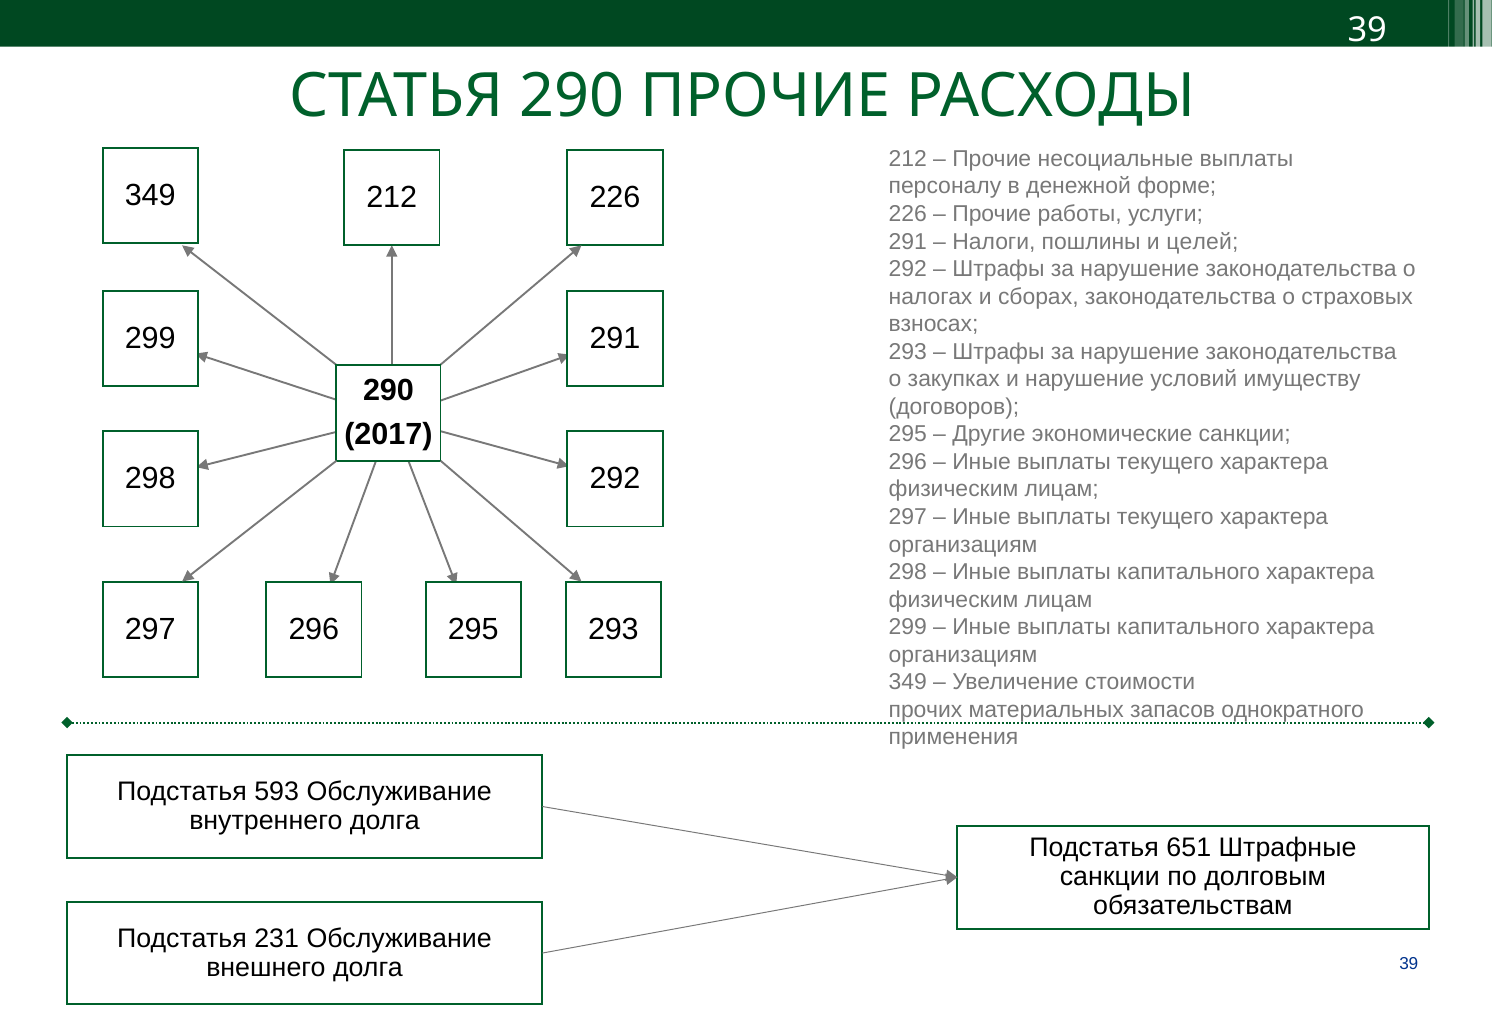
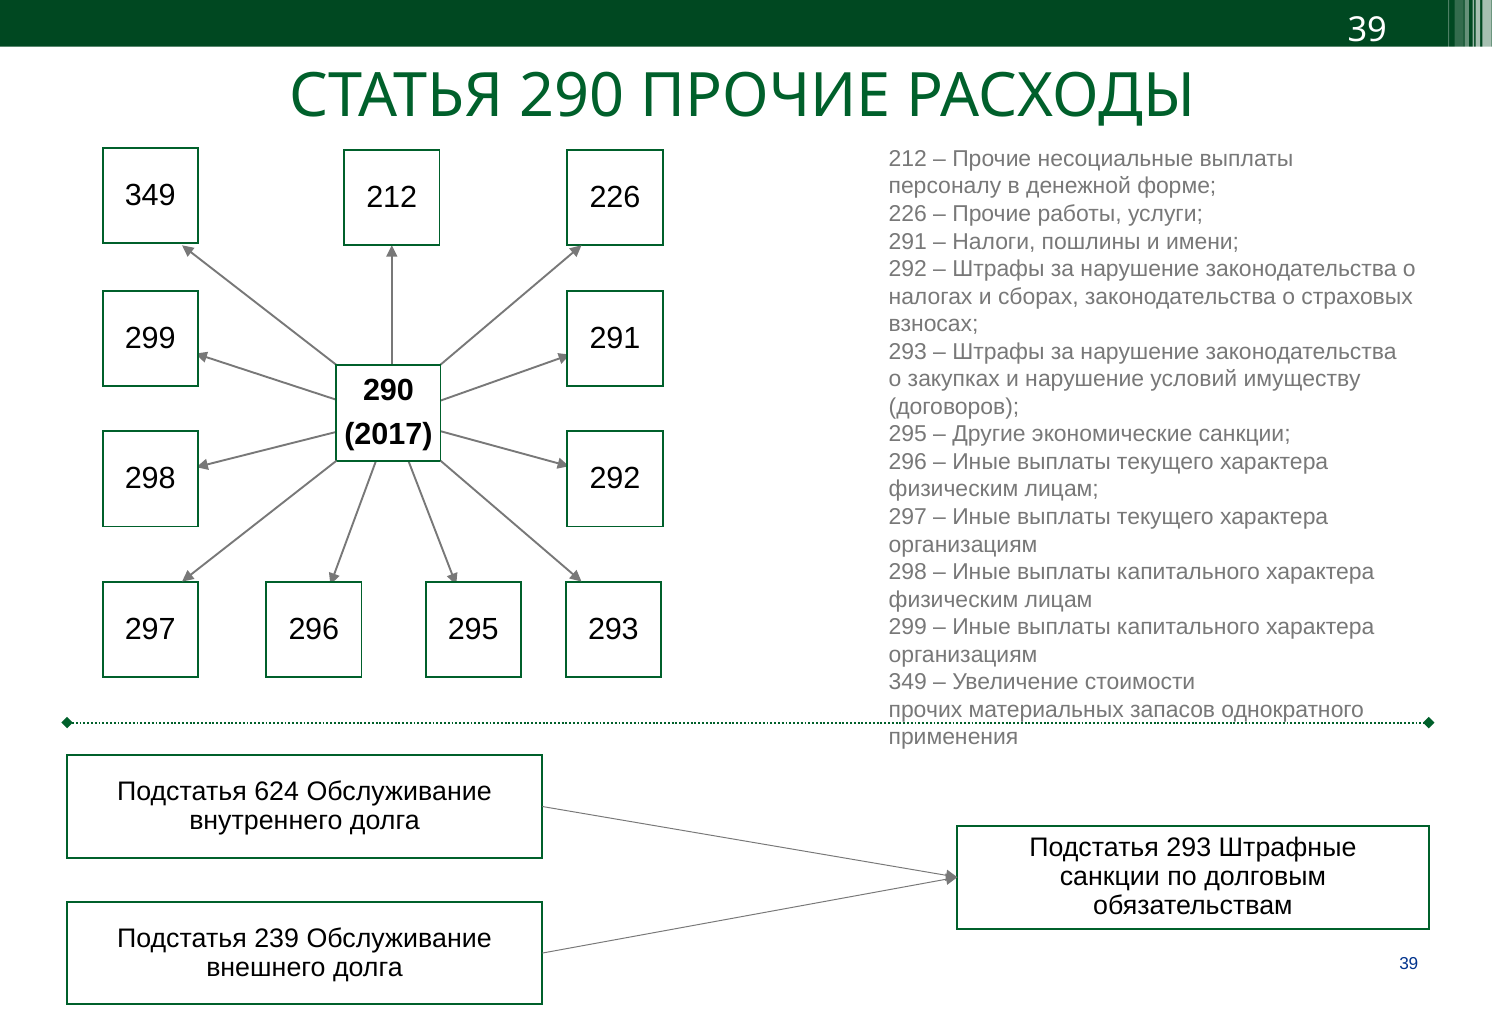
целей: целей -> имени
593: 593 -> 624
Подстатья 651: 651 -> 293
231: 231 -> 239
